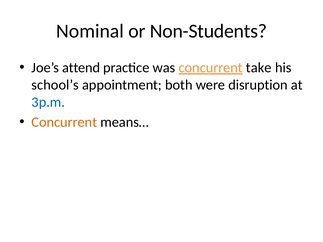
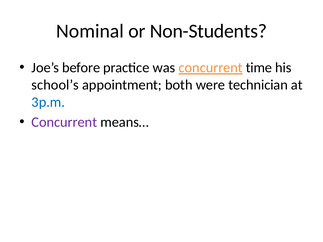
attend: attend -> before
take: take -> time
disruption: disruption -> technician
Concurrent at (64, 122) colour: orange -> purple
